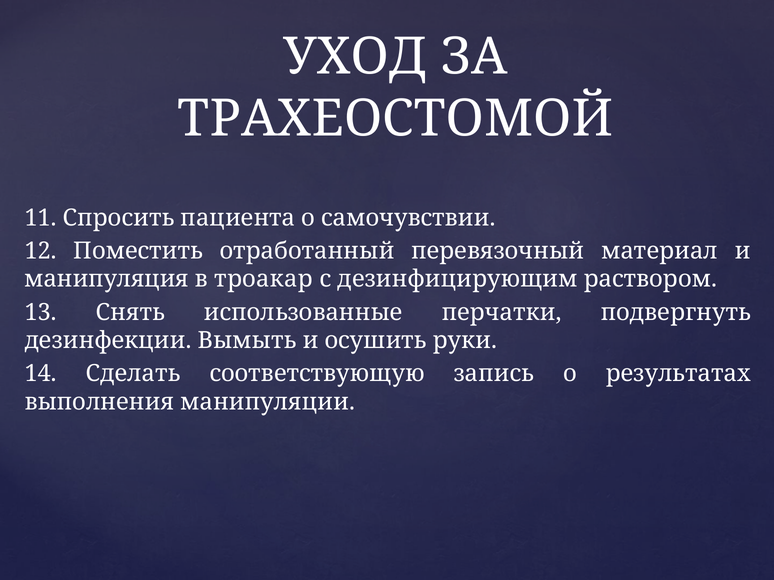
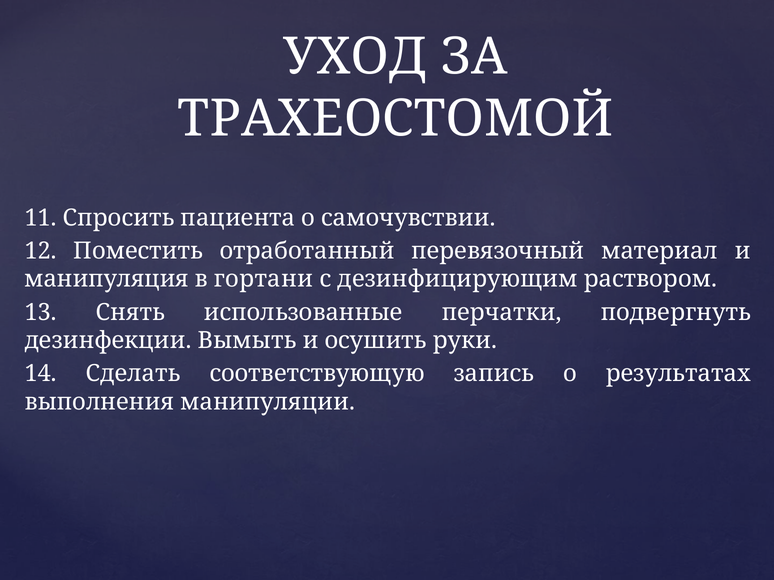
троакар: троакар -> гортани
